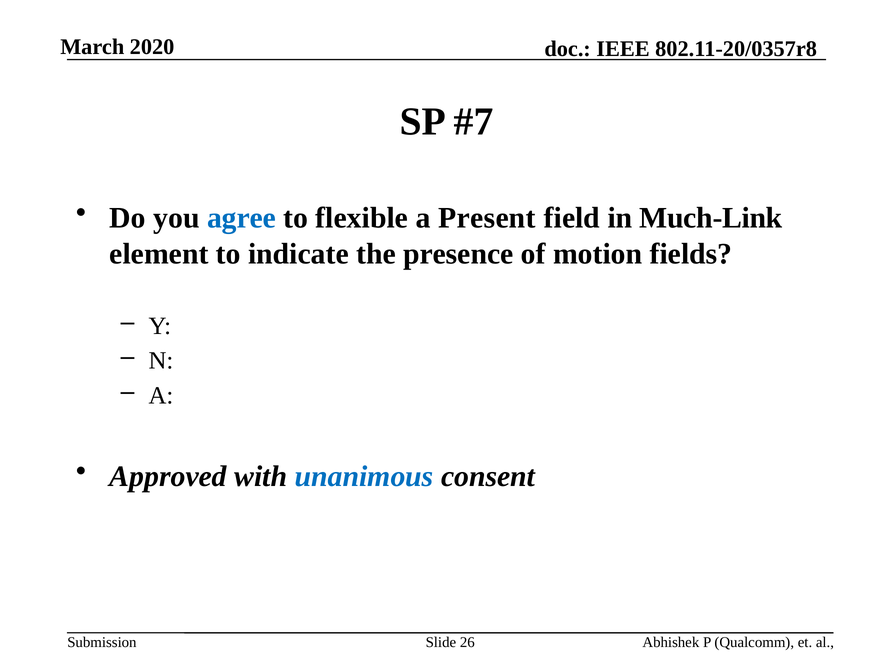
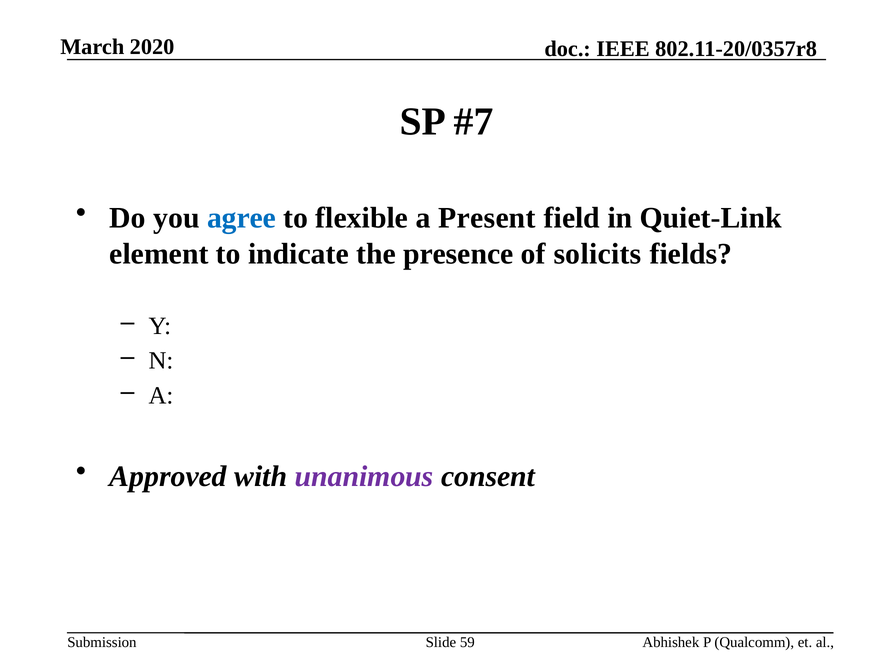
Much-Link: Much-Link -> Quiet-Link
motion: motion -> solicits
unanimous colour: blue -> purple
26: 26 -> 59
